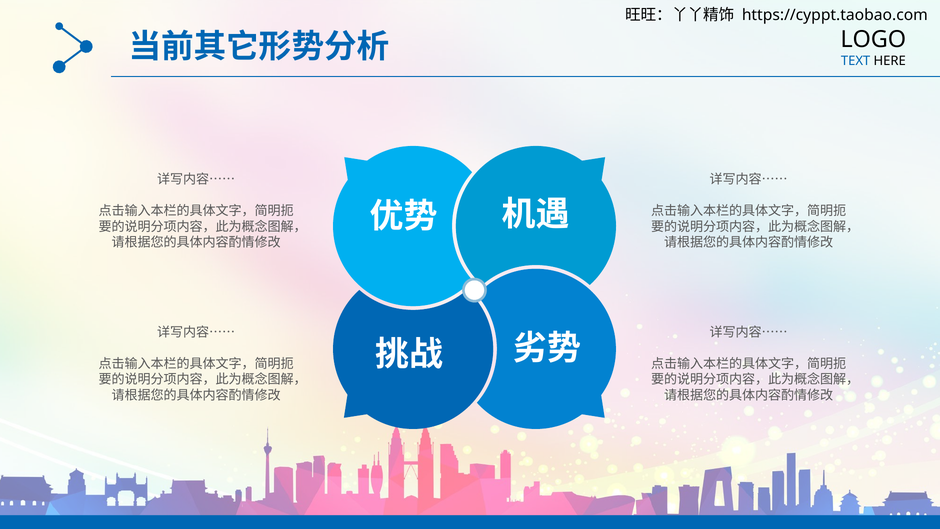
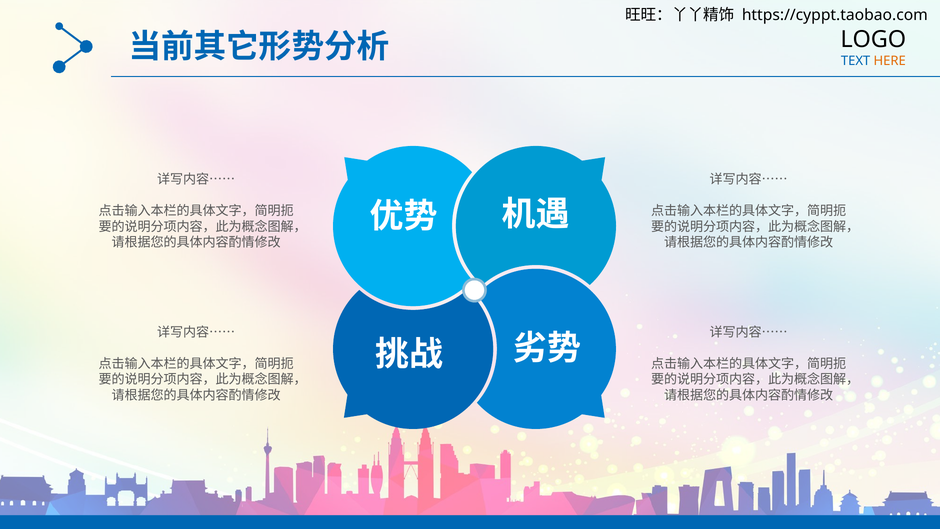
HERE colour: black -> orange
